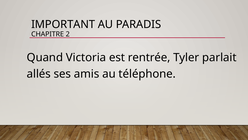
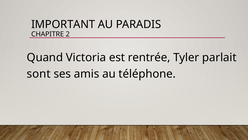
allés: allés -> sont
